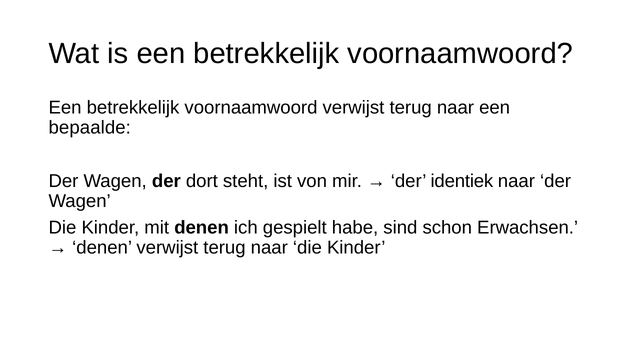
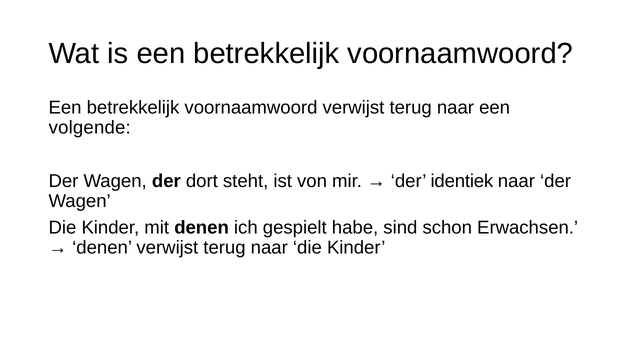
bepaalde: bepaalde -> volgende
